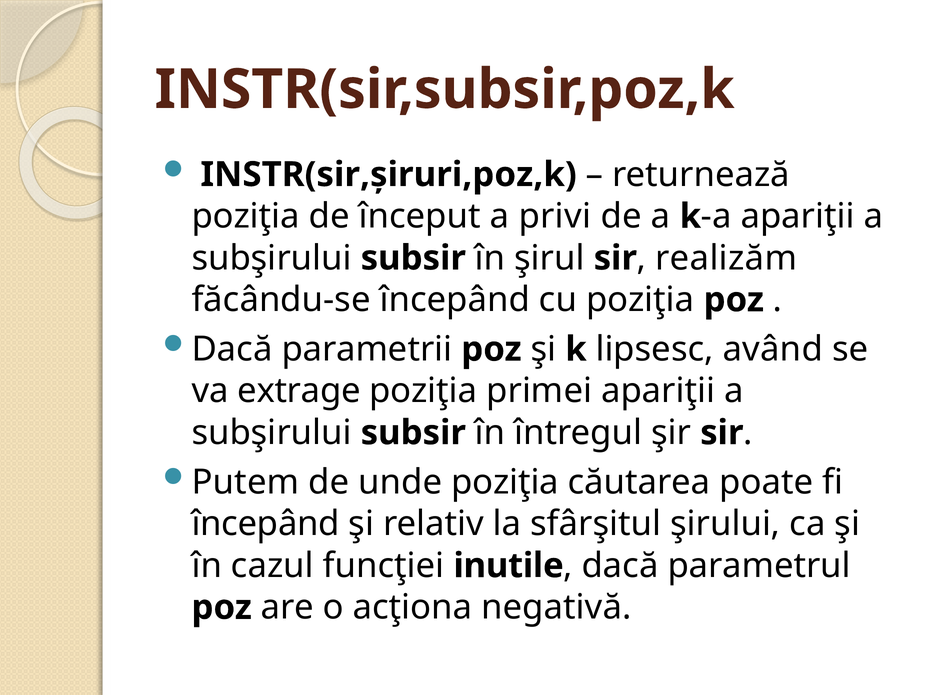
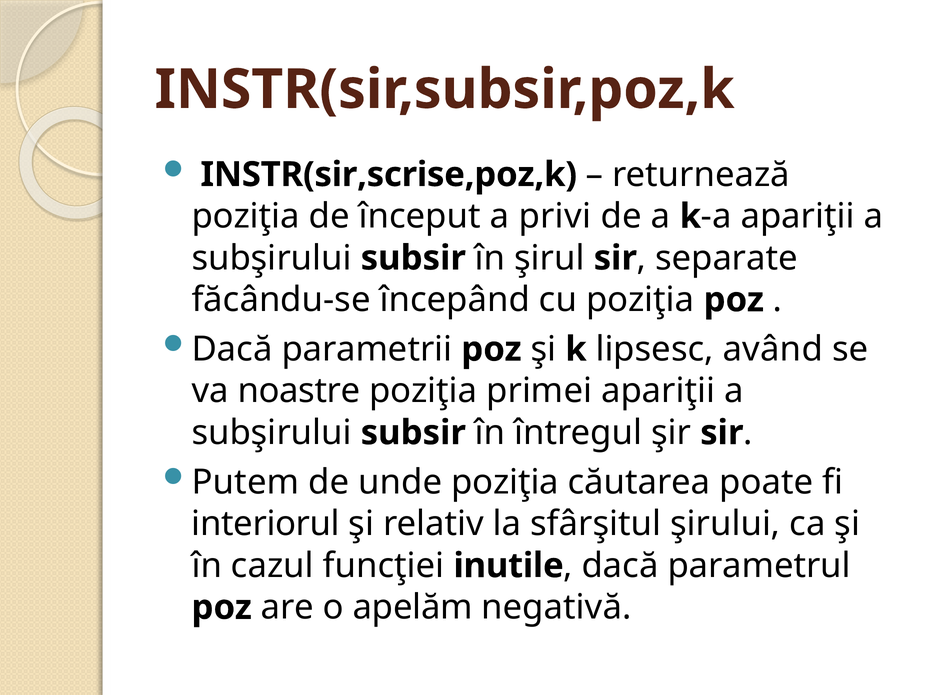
INSTR(sir,şiruri,poz,k: INSTR(sir,şiruri,poz,k -> INSTR(sir,scrise,poz,k
realizăm: realizăm -> separate
extrage: extrage -> noastre
începând at (266, 524): începând -> interiorul
acţiona: acţiona -> apelăm
